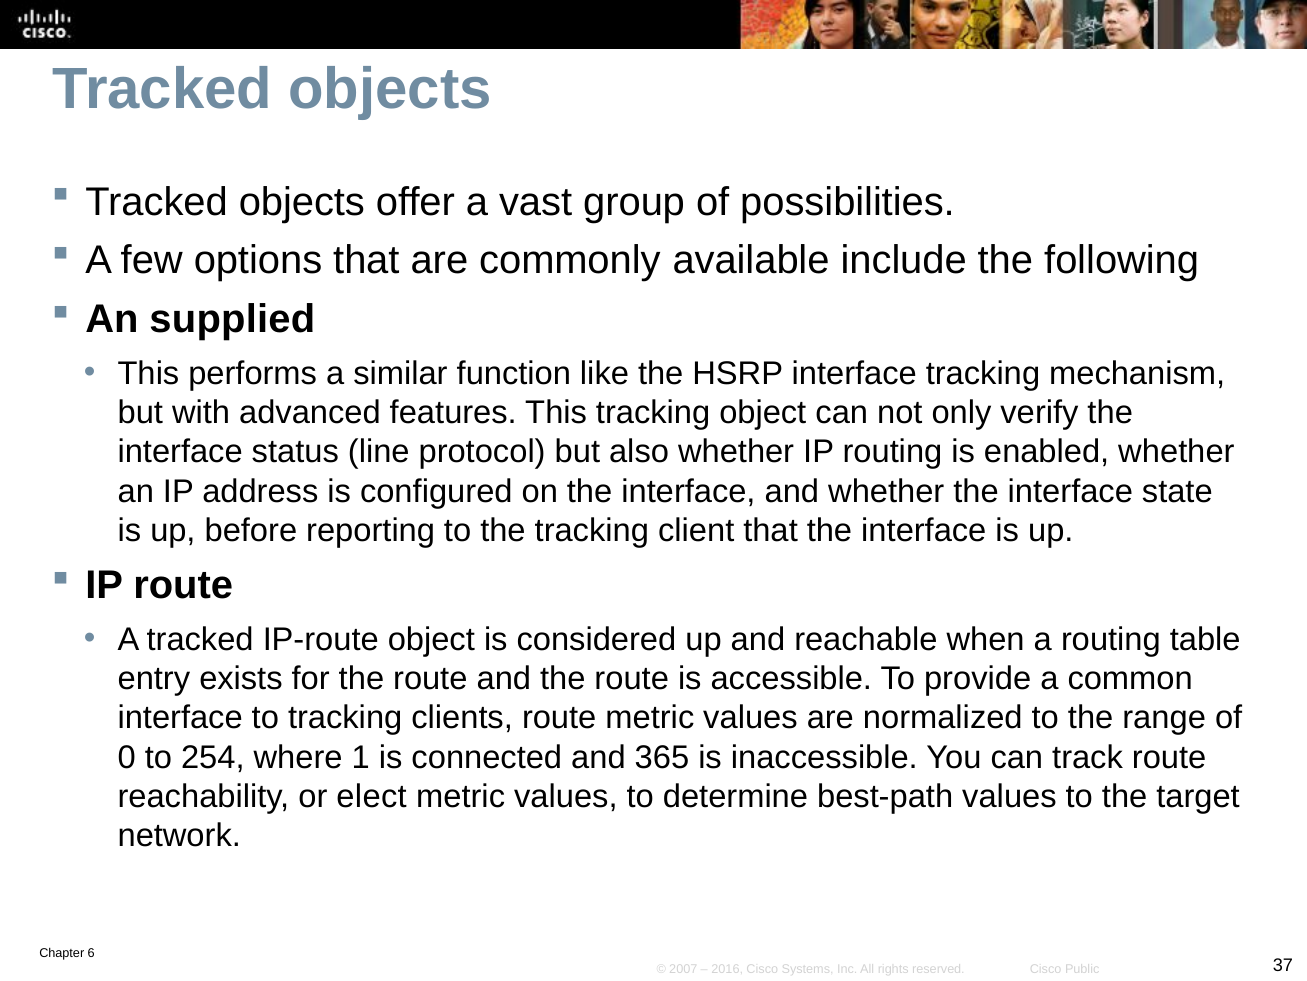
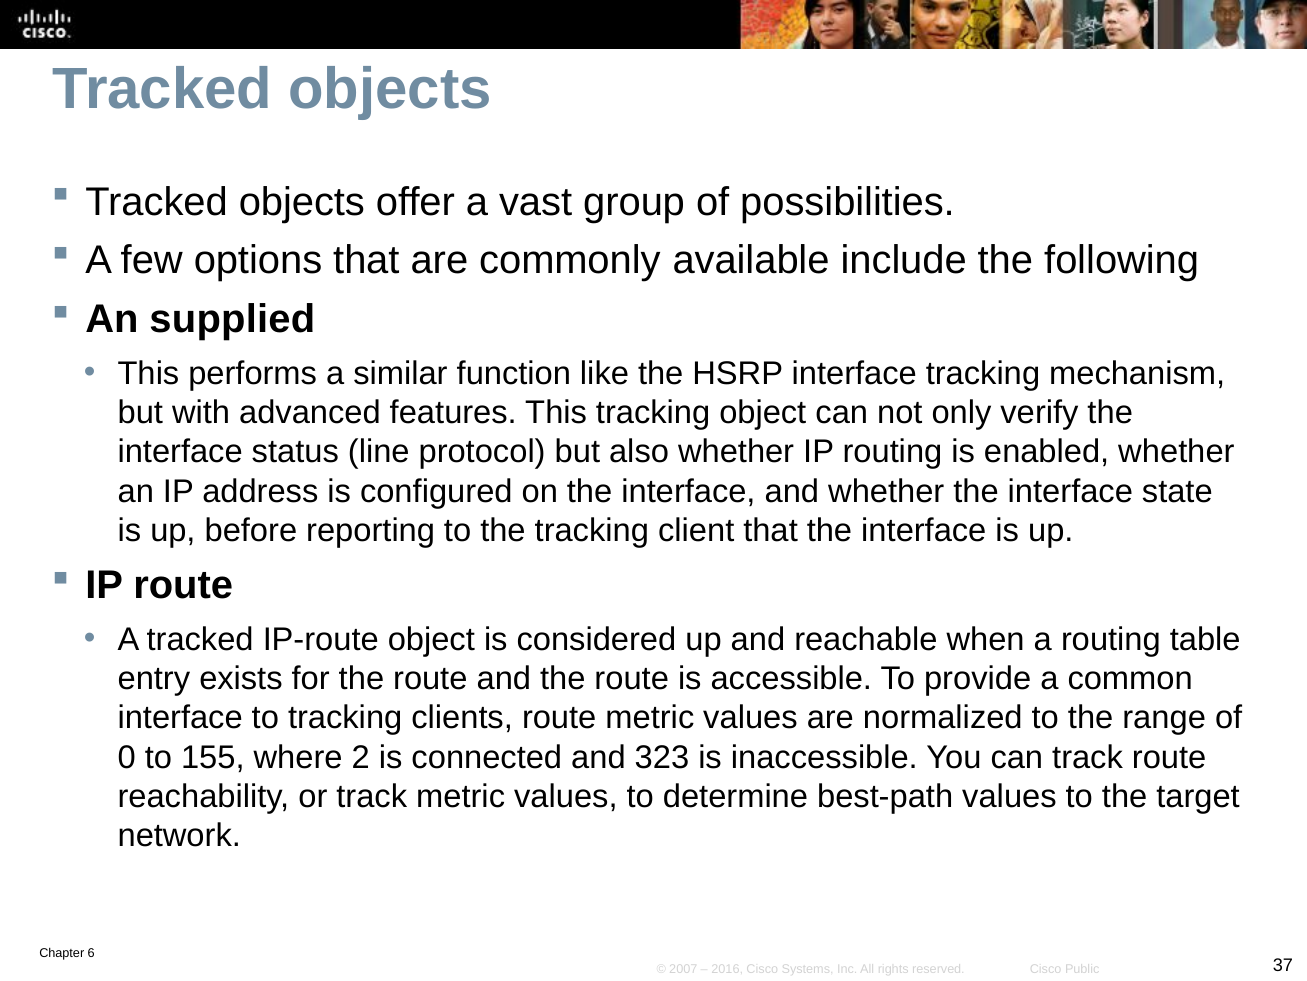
254: 254 -> 155
1: 1 -> 2
365: 365 -> 323
or elect: elect -> track
